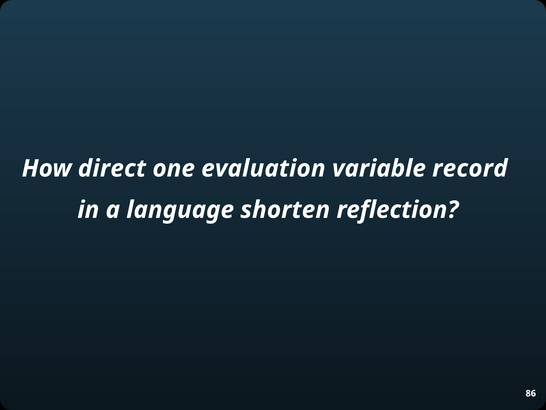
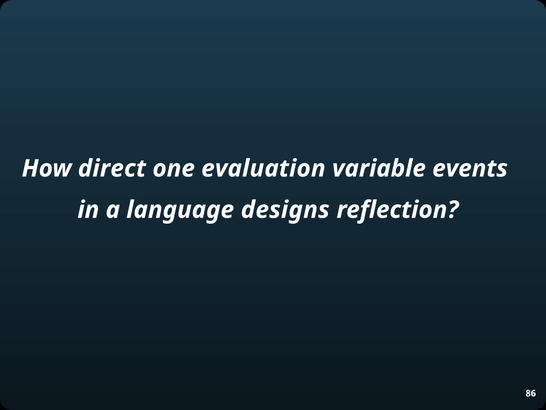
record: record -> events
shorten: shorten -> designs
